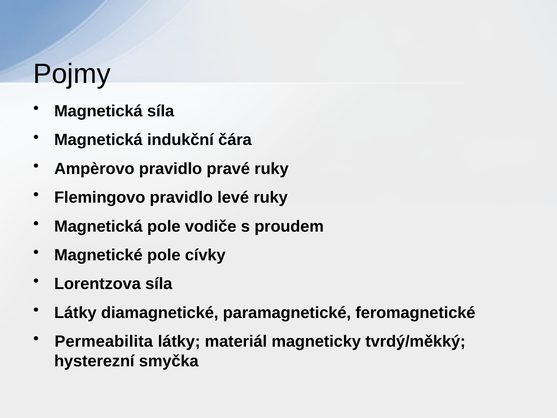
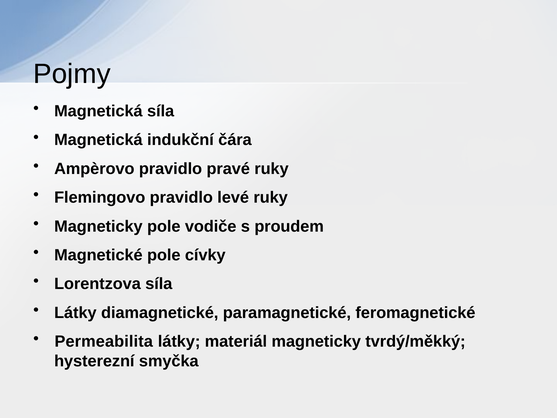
Magnetická at (98, 226): Magnetická -> Magneticky
